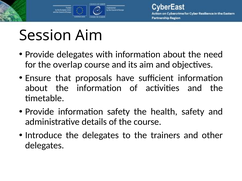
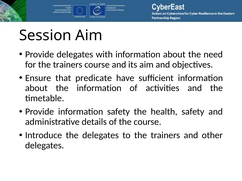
for the overlap: overlap -> trainers
proposals: proposals -> predicate
